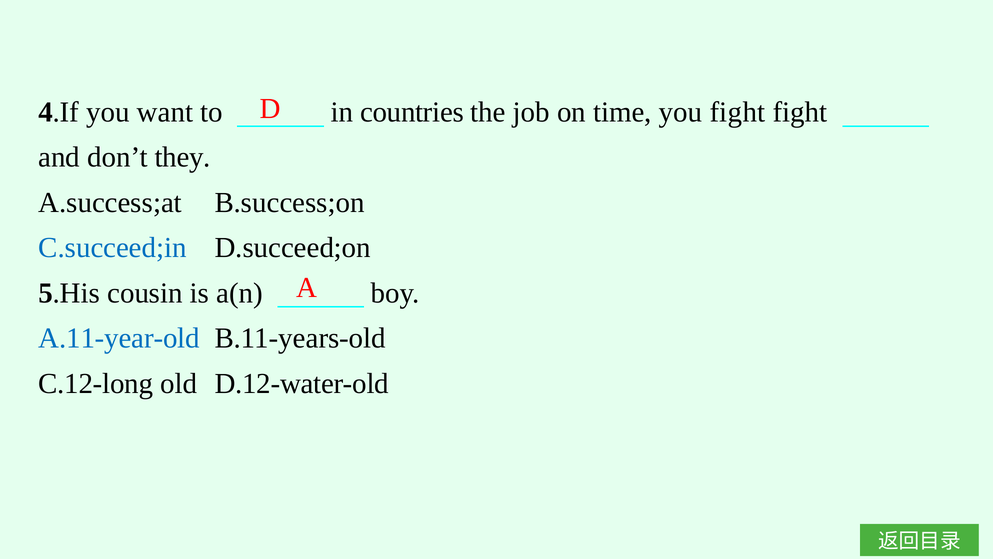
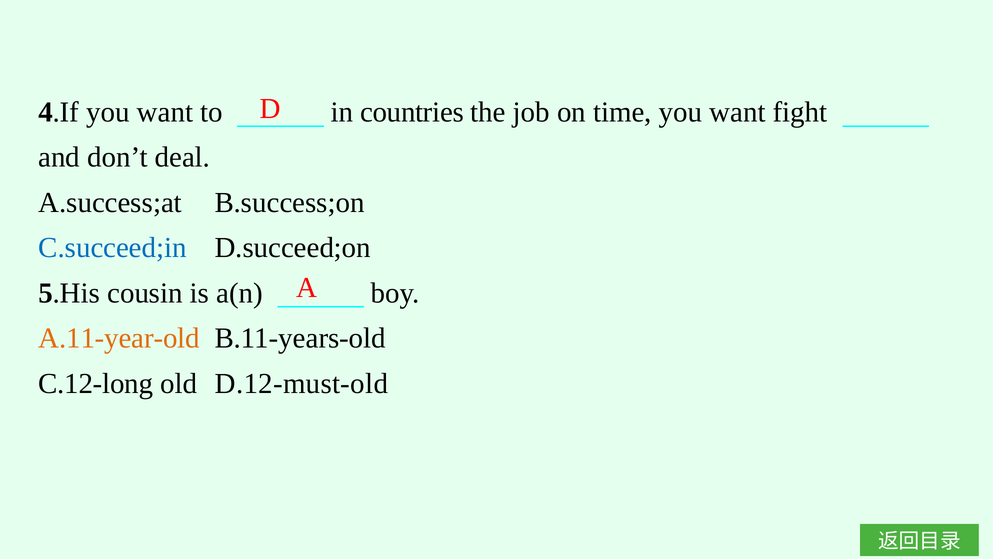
time you fight: fight -> want
they: they -> deal
A.11-year-old colour: blue -> orange
D.12-water-old: D.12-water-old -> D.12-must-old
